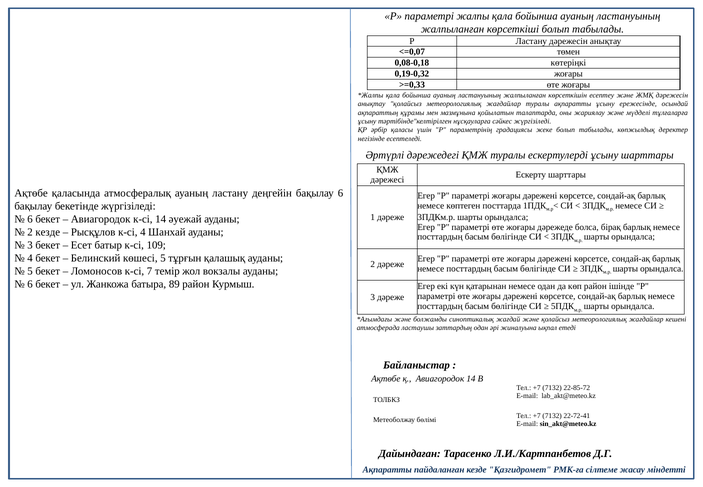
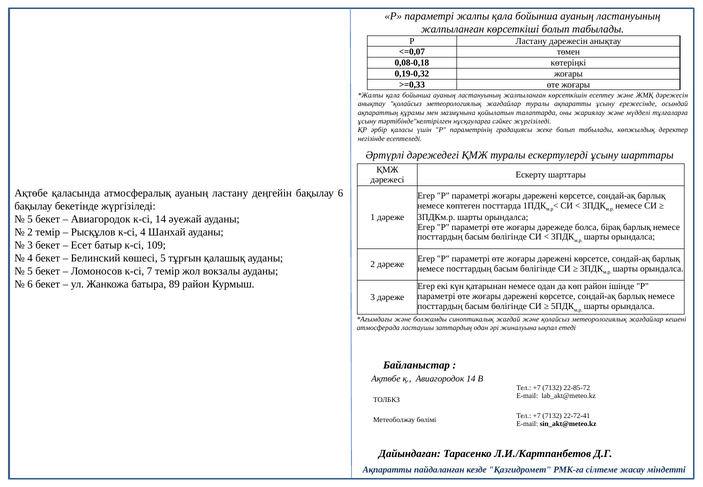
6 at (30, 219): 6 -> 5
2 кезде: кезде -> темір
